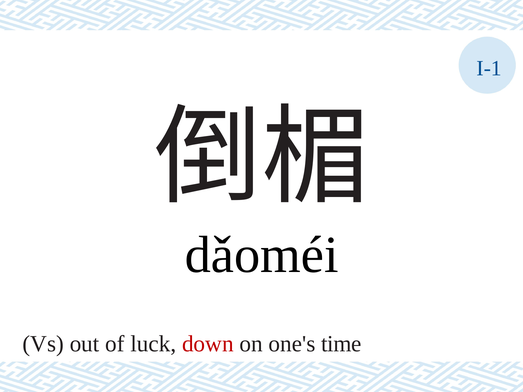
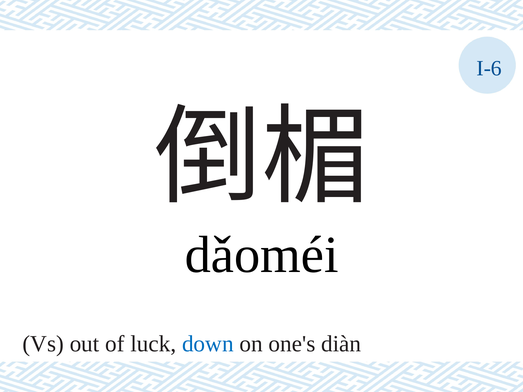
I-1: I-1 -> I-6
down colour: red -> blue
time: time -> diàn
